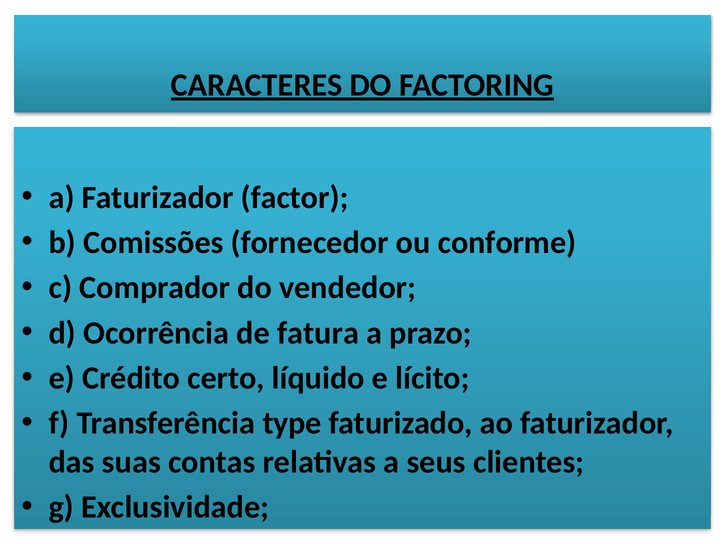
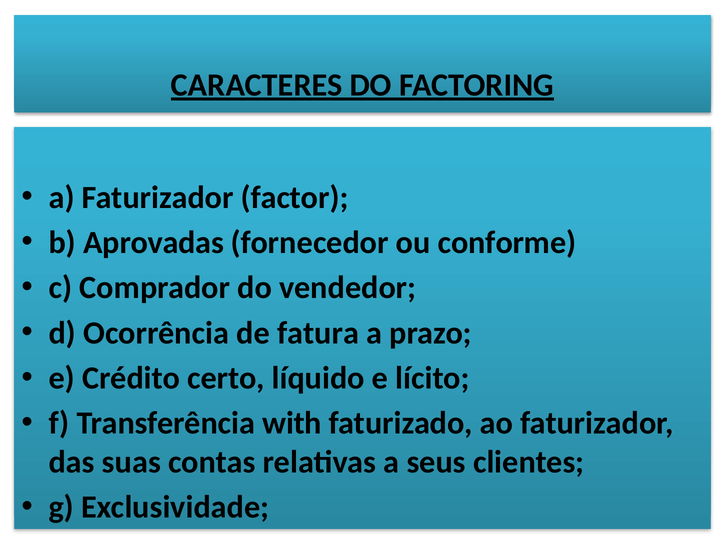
Comissões: Comissões -> Aprovadas
type: type -> with
